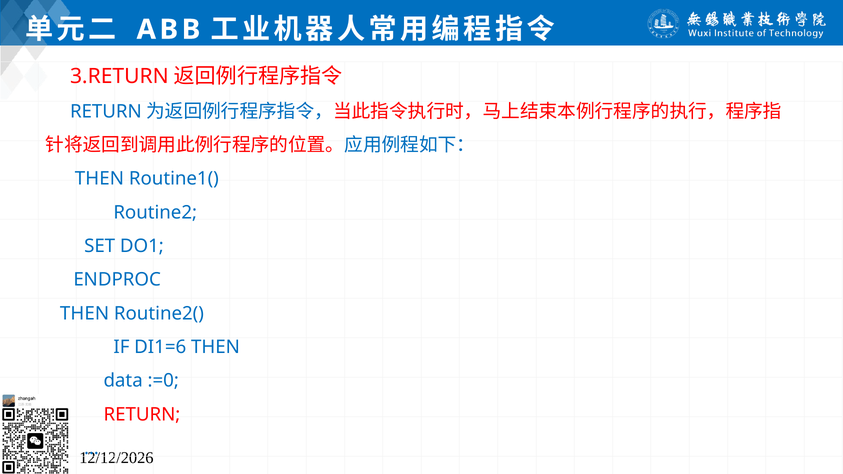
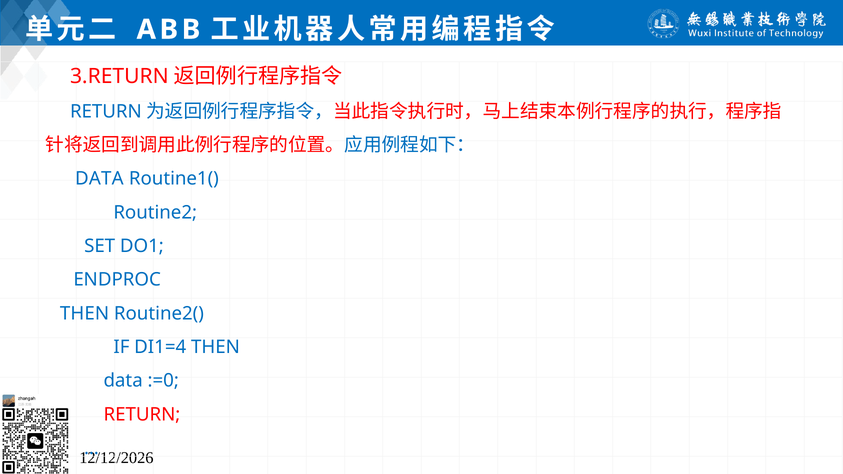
THEN at (99, 179): THEN -> DATA
DI1=6: DI1=6 -> DI1=4
